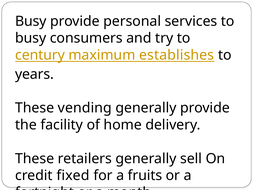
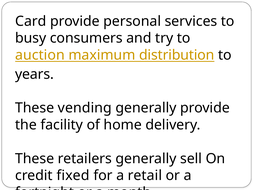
Busy at (31, 21): Busy -> Card
century: century -> auction
establishes: establishes -> distribution
fruits: fruits -> retail
